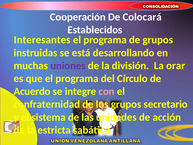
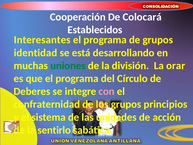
instruidas: instruidas -> identidad
uniones colour: purple -> green
Acuerdo: Acuerdo -> Deberes
secretario: secretario -> principios
estricta: estricta -> sentirlo
